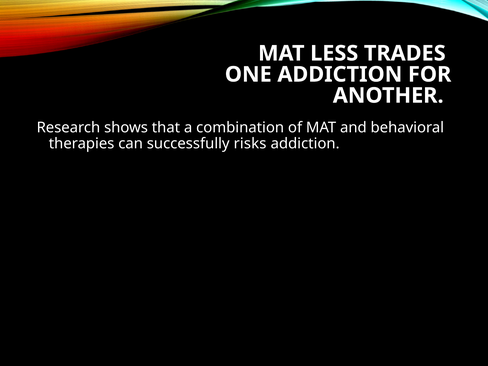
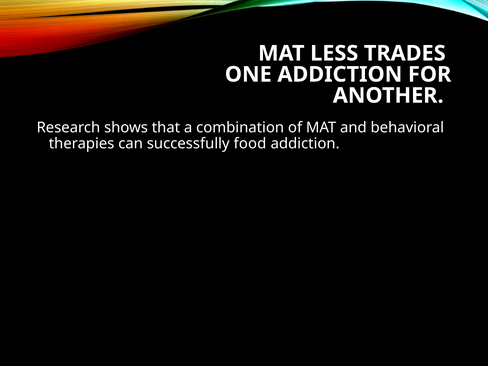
risks: risks -> food
